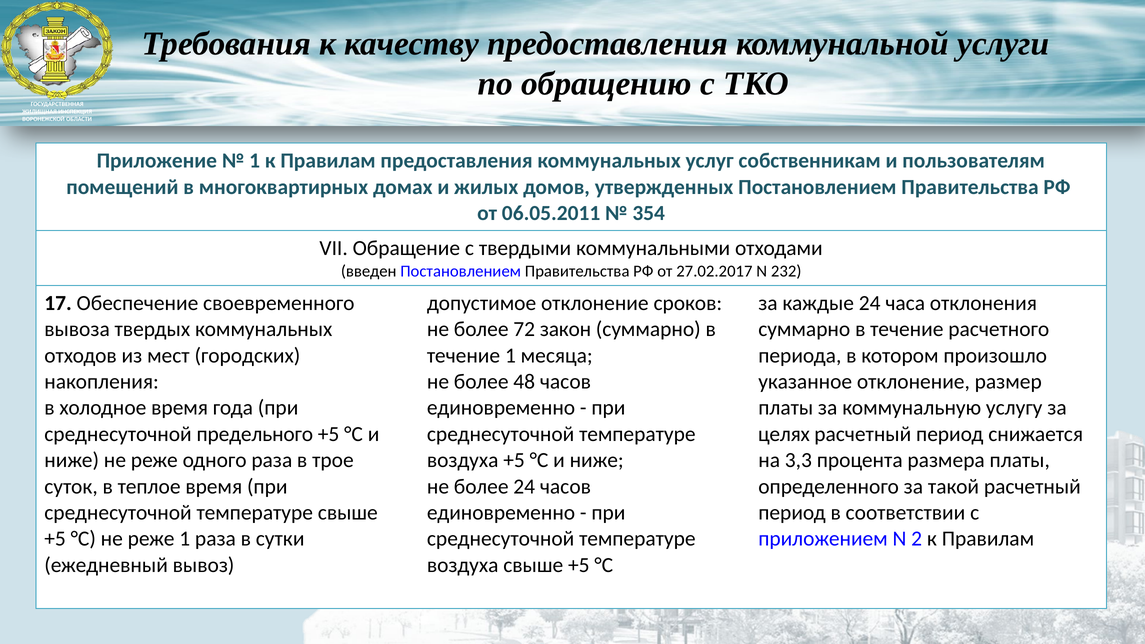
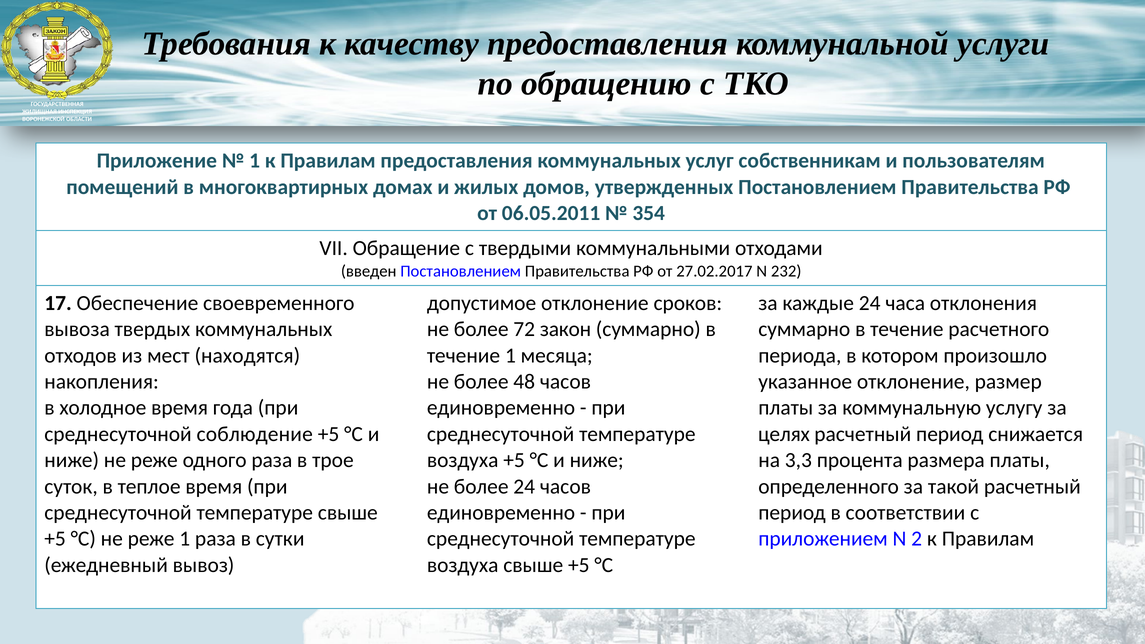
городских: городских -> находятся
предельного: предельного -> соблюдение
